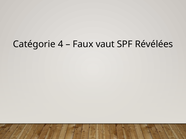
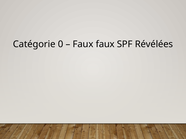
4: 4 -> 0
Faux vaut: vaut -> faux
